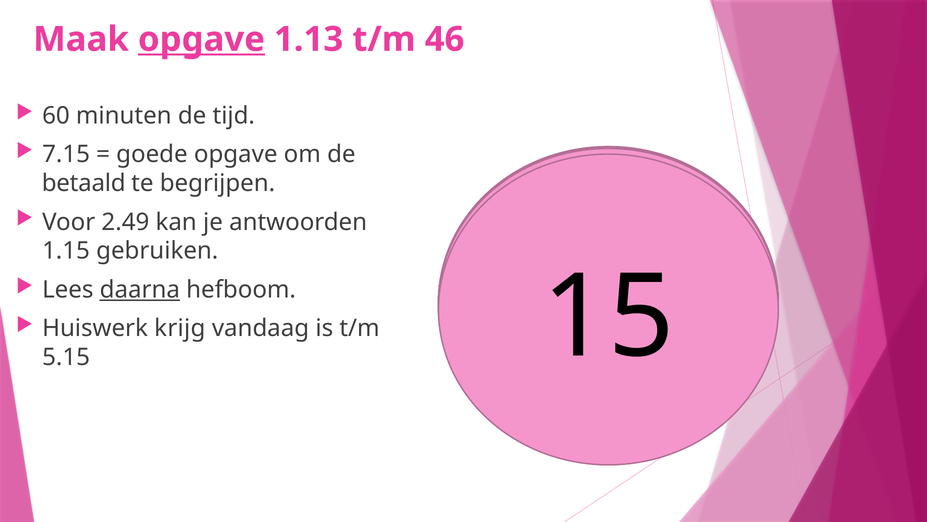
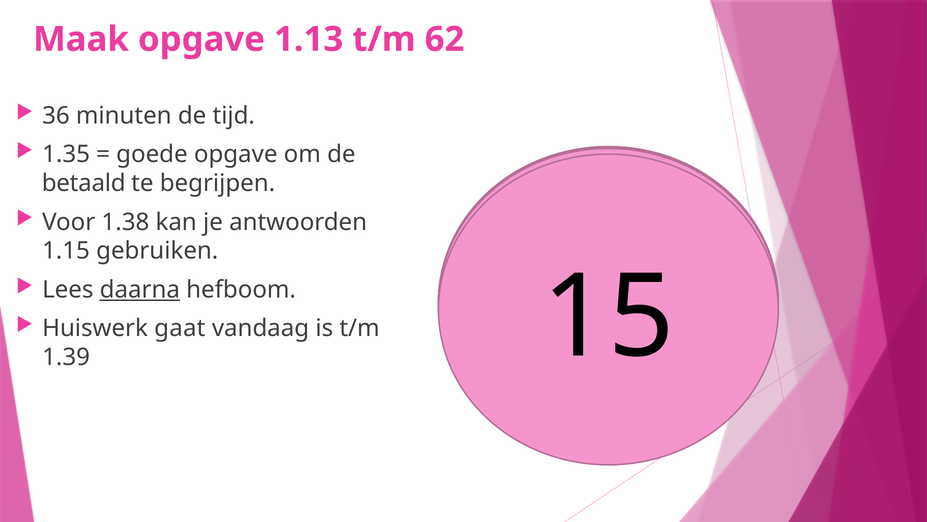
opgave at (201, 39) underline: present -> none
46: 46 -> 62
60: 60 -> 36
7.15: 7.15 -> 1.35
2.49: 2.49 -> 1.38
krijg: krijg -> gaat
5.15: 5.15 -> 1.39
